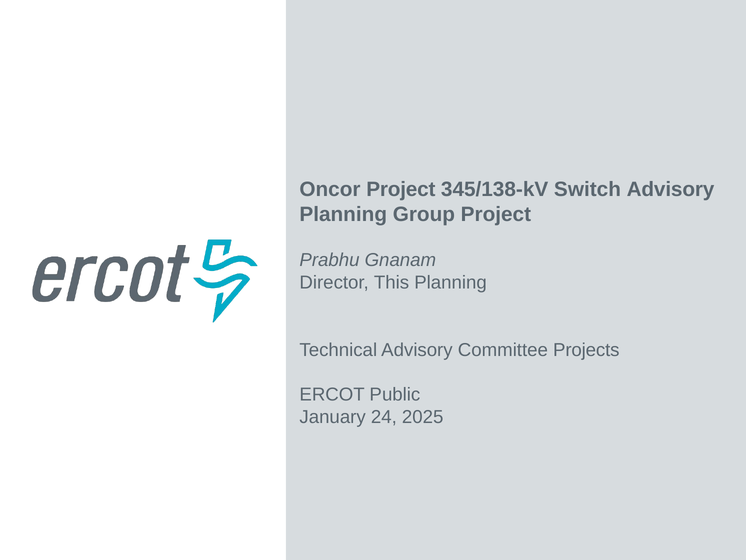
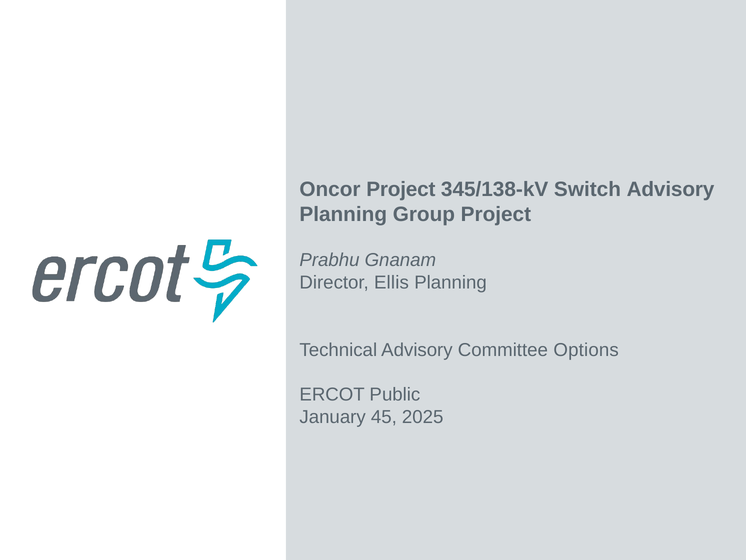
This: This -> Ellis
Projects: Projects -> Options
24: 24 -> 45
